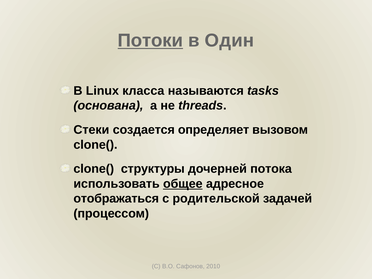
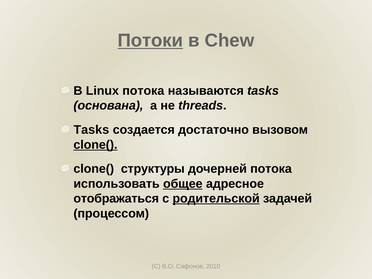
Один: Один -> Chew
Linux класса: класса -> потока
Стеки at (91, 130): Стеки -> Tasks
определяет: определяет -> достаточно
clone( at (95, 145) underline: none -> present
родительской underline: none -> present
